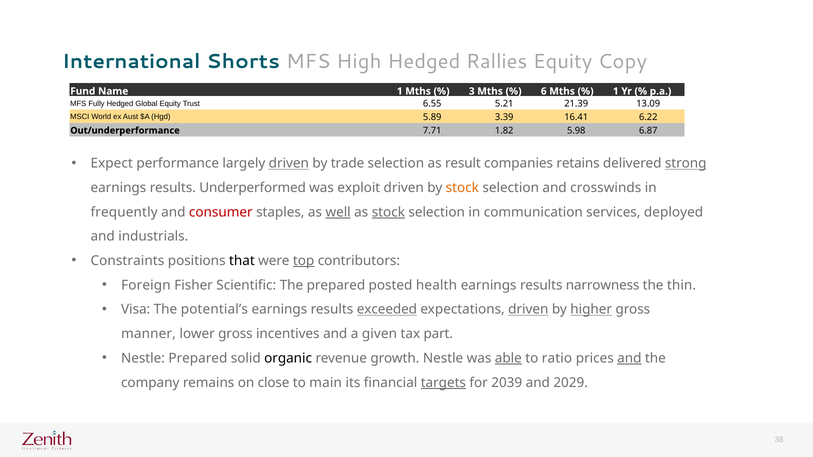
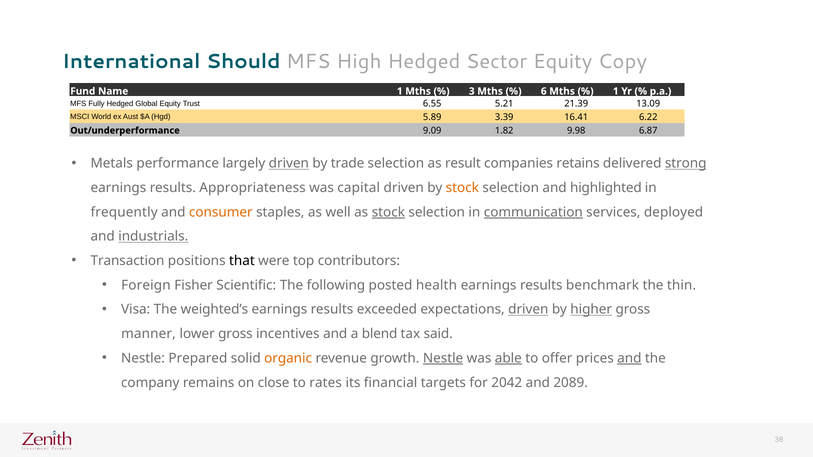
Shorts: Shorts -> Should
Rallies: Rallies -> Sector
7.71: 7.71 -> 9.09
5.98: 5.98 -> 9.98
Expect: Expect -> Metals
Underperformed: Underperformed -> Appropriateness
exploit: exploit -> capital
crosswinds: crosswinds -> highlighted
consumer colour: red -> orange
well underline: present -> none
communication underline: none -> present
industrials underline: none -> present
Constraints: Constraints -> Transaction
top underline: present -> none
The prepared: prepared -> following
narrowness: narrowness -> benchmark
potential’s: potential’s -> weighted’s
exceeded underline: present -> none
given: given -> blend
part: part -> said
organic colour: black -> orange
Nestle at (443, 358) underline: none -> present
ratio: ratio -> offer
main: main -> rates
targets underline: present -> none
2039: 2039 -> 2042
2029: 2029 -> 2089
